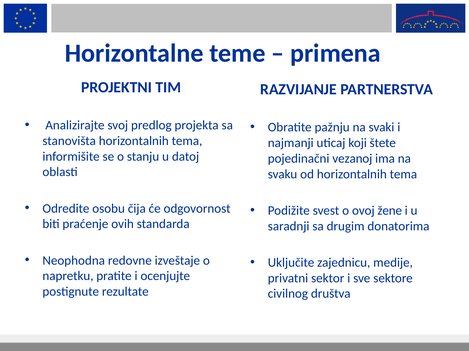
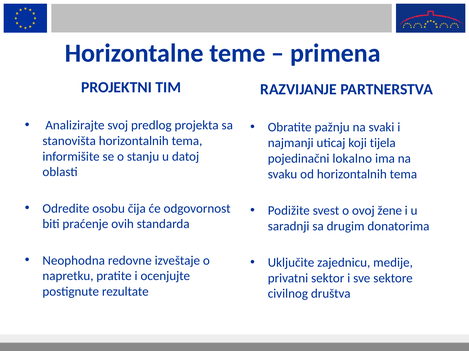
štete: štete -> tijela
vezanoj: vezanoj -> lokalno
